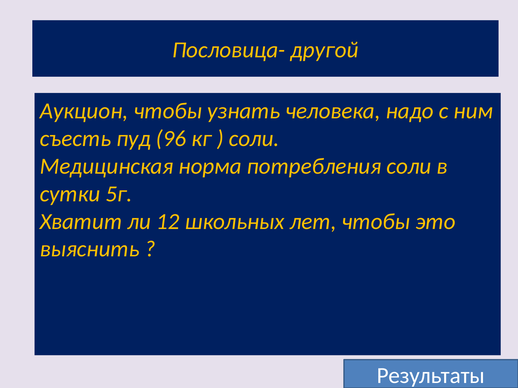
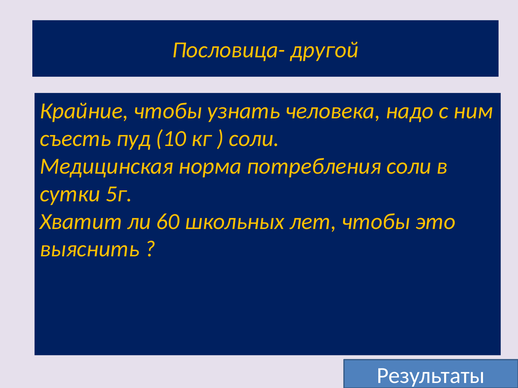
Аукцион: Аукцион -> Крайние
96: 96 -> 10
12: 12 -> 60
